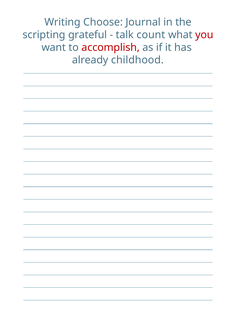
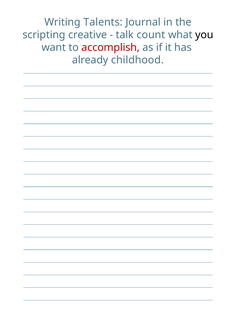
Choose: Choose -> Talents
grateful: grateful -> creative
you colour: red -> black
